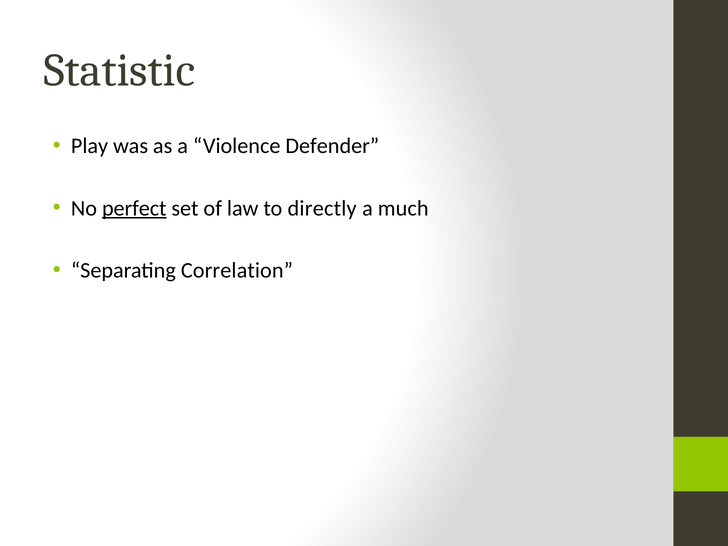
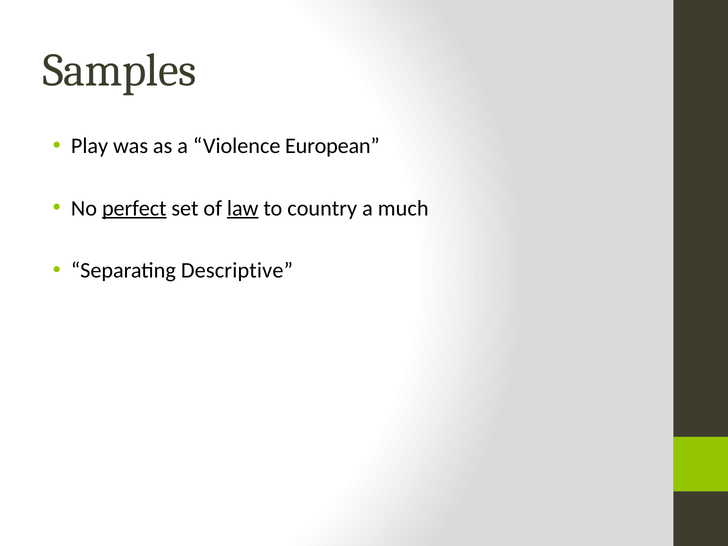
Statistic: Statistic -> Samples
Defender: Defender -> European
law underline: none -> present
directly: directly -> country
Correlation: Correlation -> Descriptive
